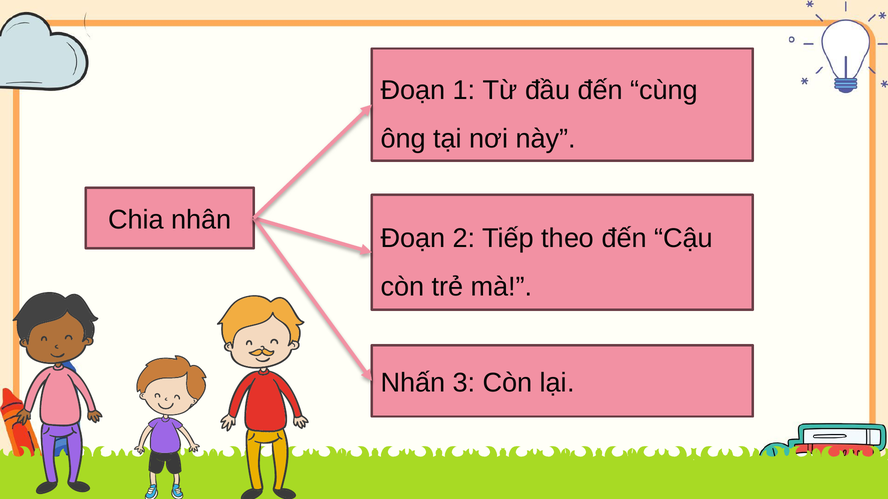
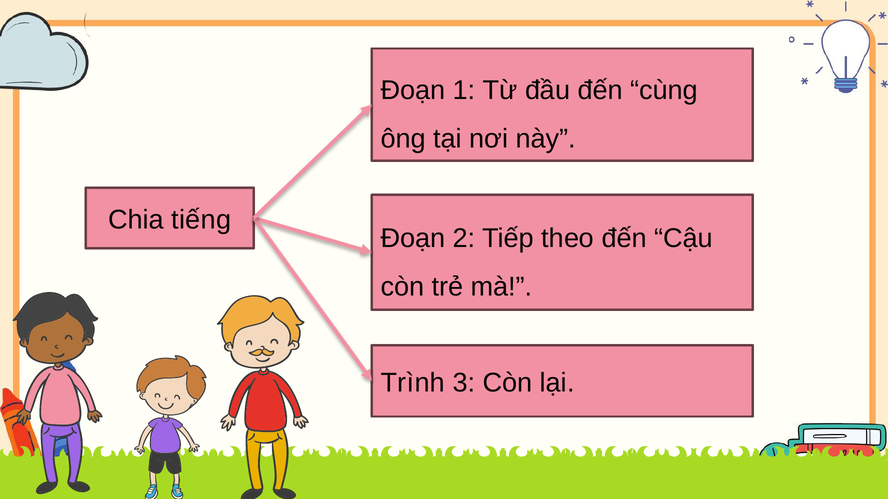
nhân: nhân -> tiếng
Nhấn: Nhấn -> Trình
